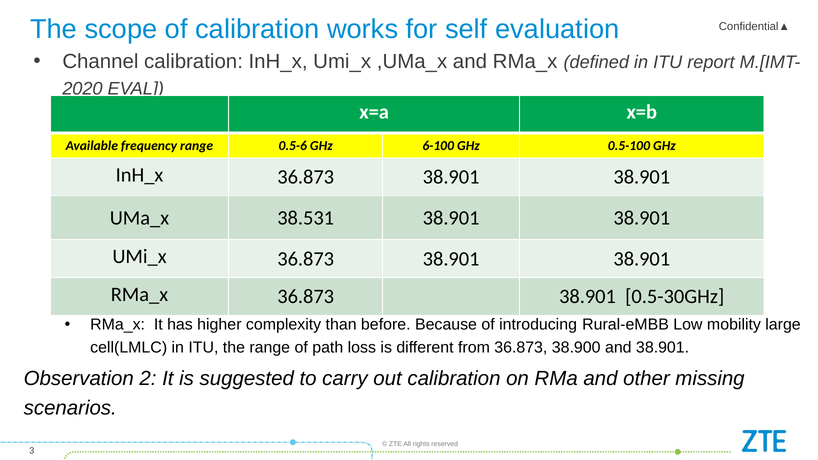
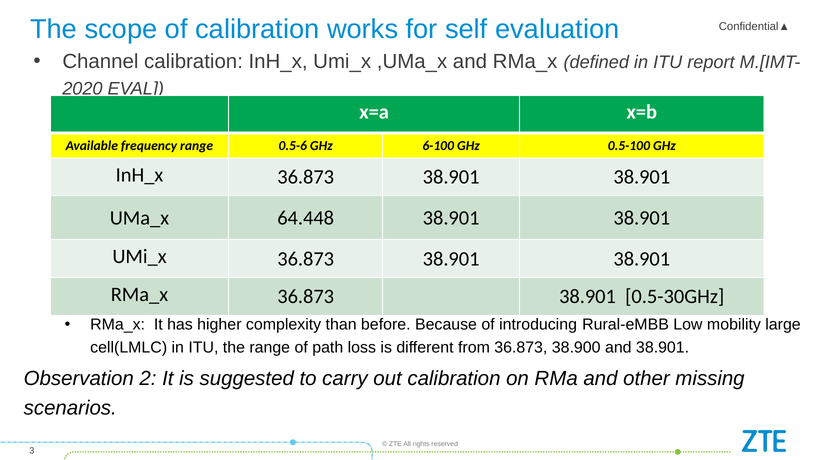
38.531: 38.531 -> 64.448
